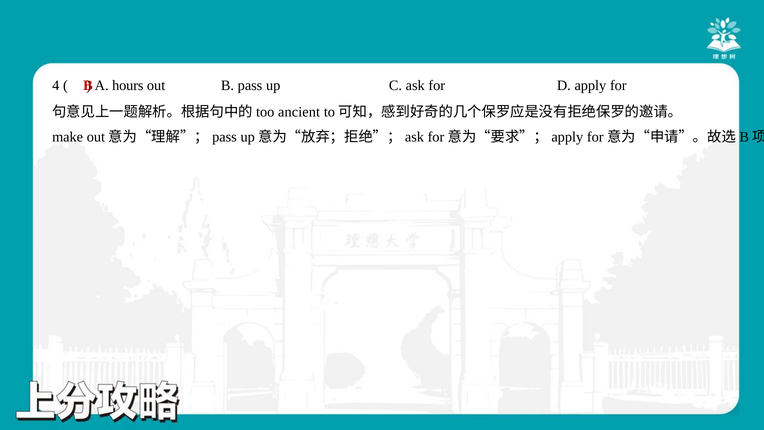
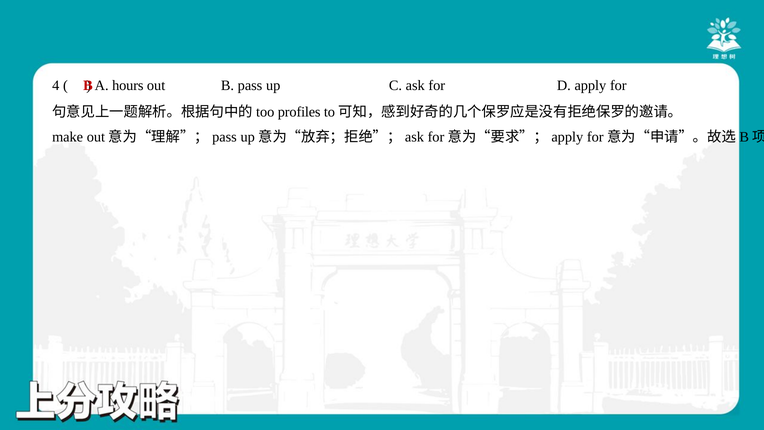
ancient: ancient -> profiles
